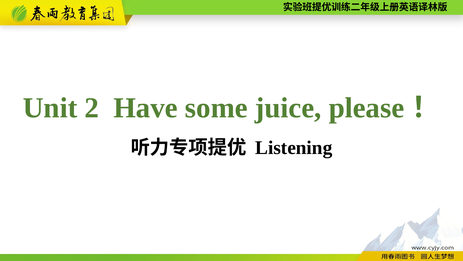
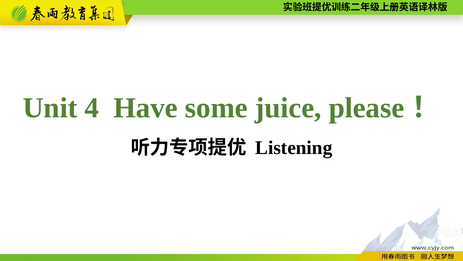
2: 2 -> 4
